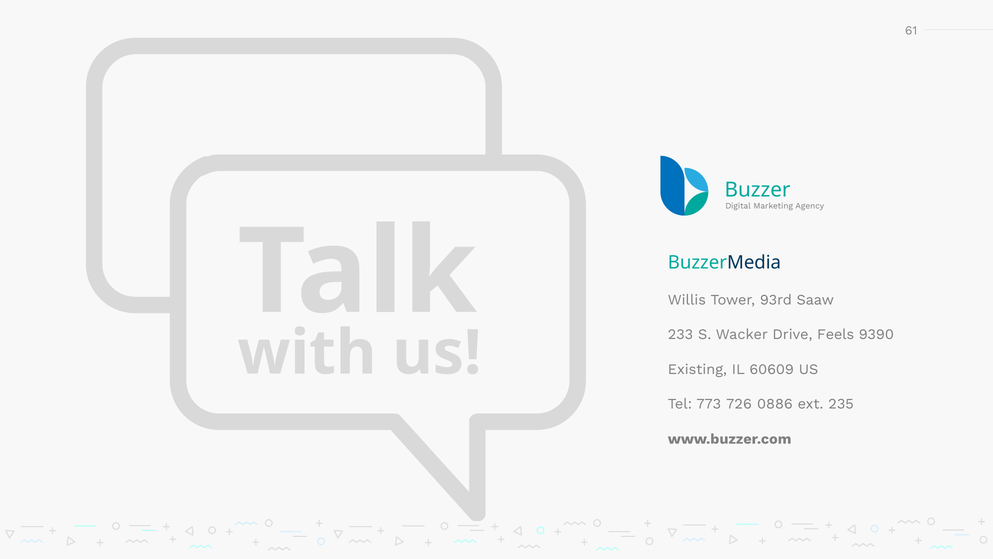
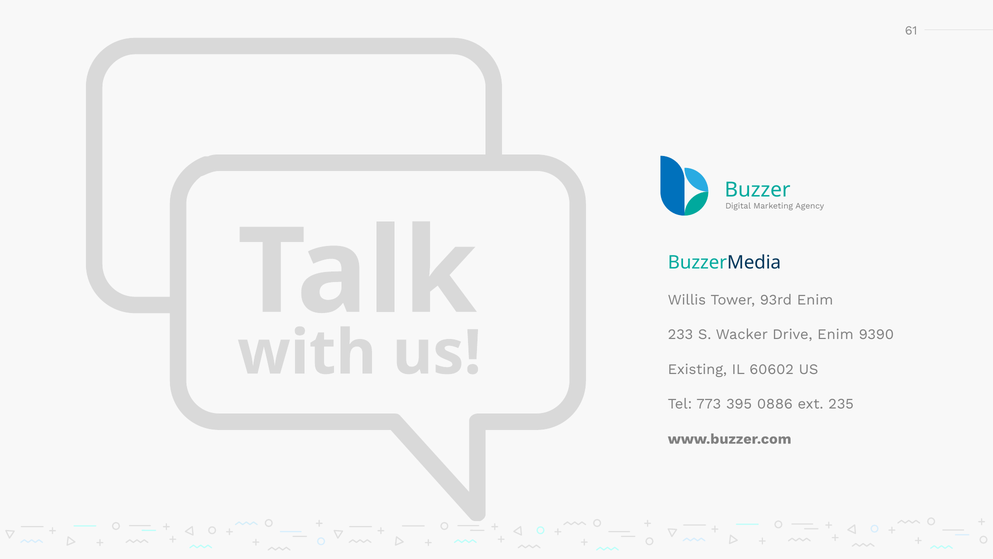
93rd Saaw: Saaw -> Enim
Drive Feels: Feels -> Enim
60609: 60609 -> 60602
726: 726 -> 395
